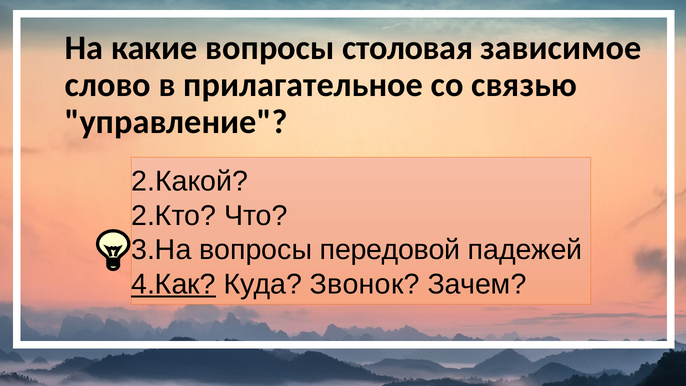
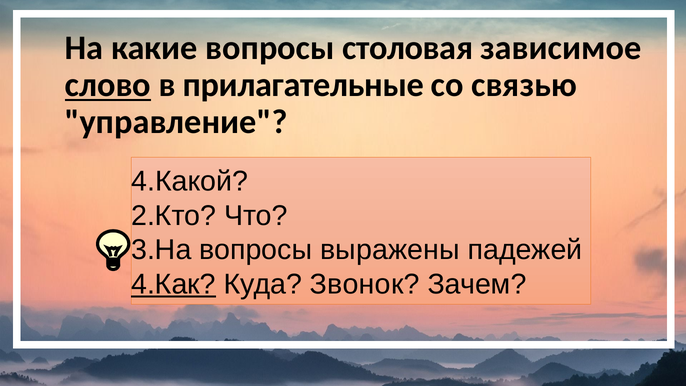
слово underline: none -> present
прилагательное: прилагательное -> прилагательные
2.Какой: 2.Какой -> 4.Какой
передовой: передовой -> выражены
